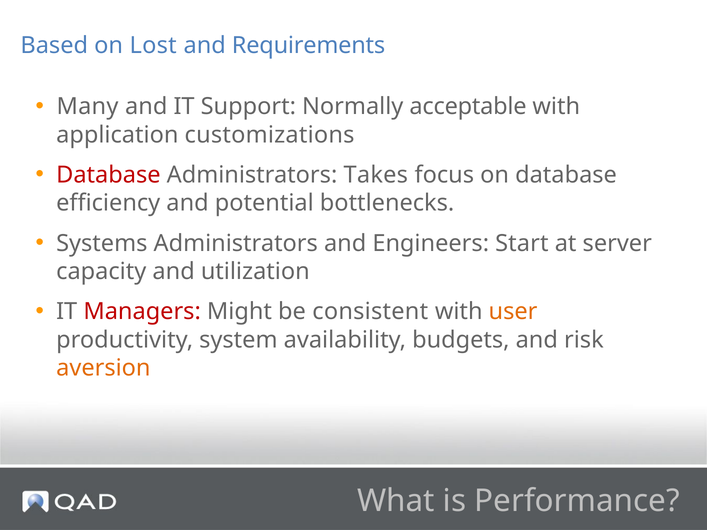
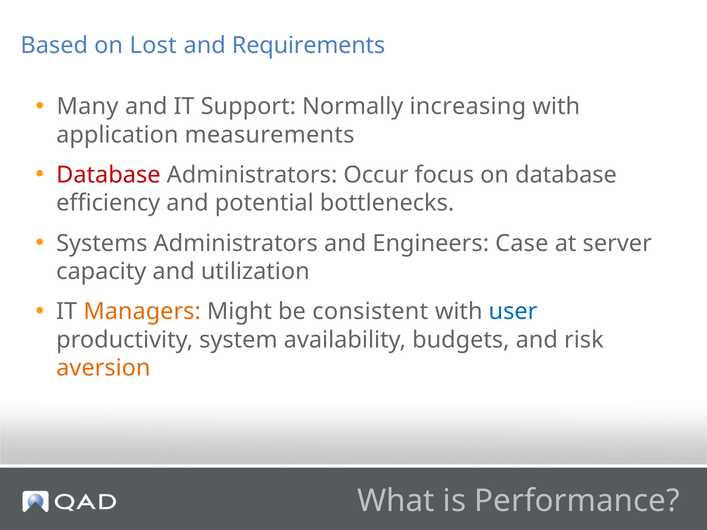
acceptable: acceptable -> increasing
customizations: customizations -> measurements
Takes: Takes -> Occur
Start: Start -> Case
Managers colour: red -> orange
user colour: orange -> blue
